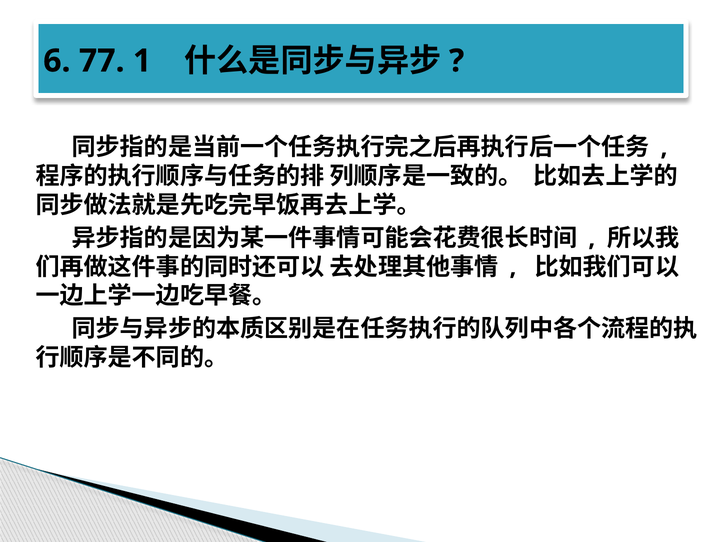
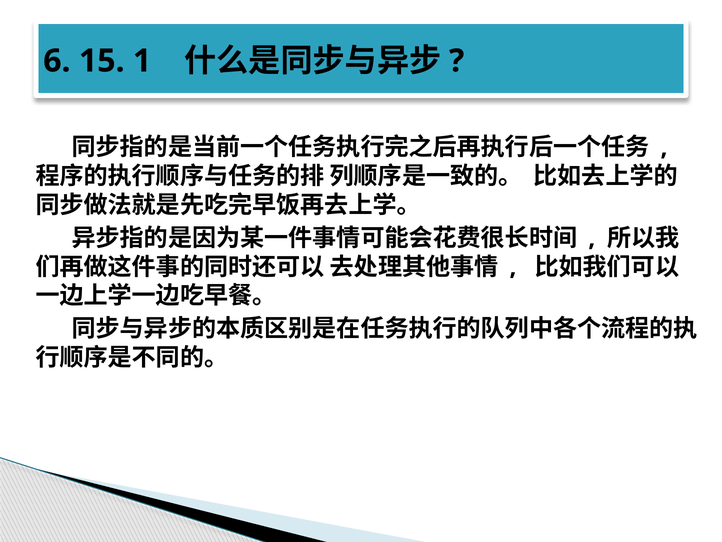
77: 77 -> 15
